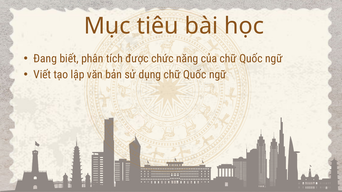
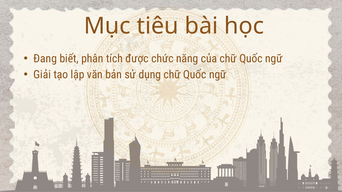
Viết: Viết -> Giải
